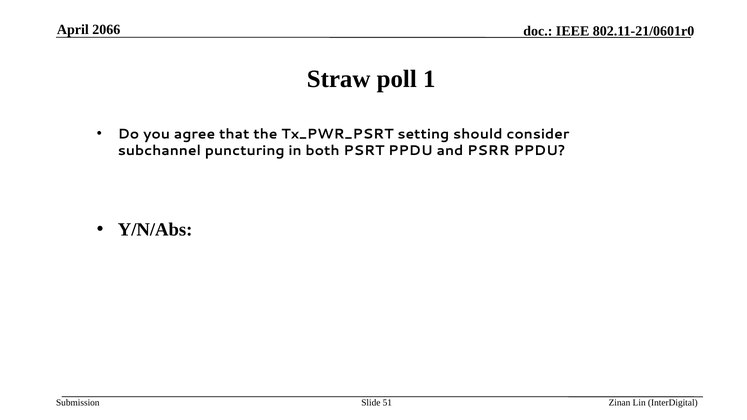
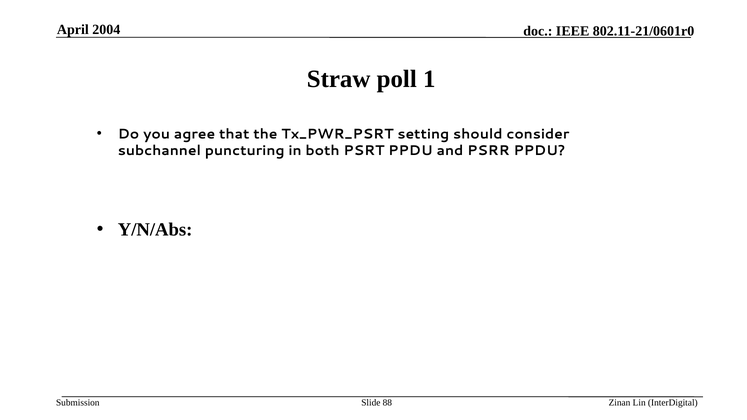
2066: 2066 -> 2004
51: 51 -> 88
